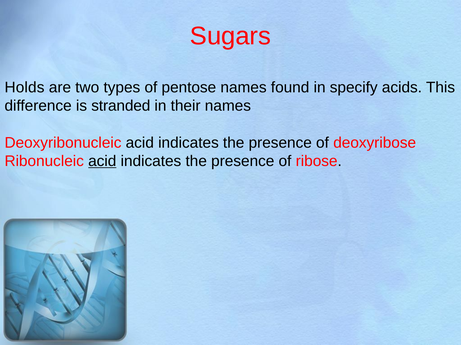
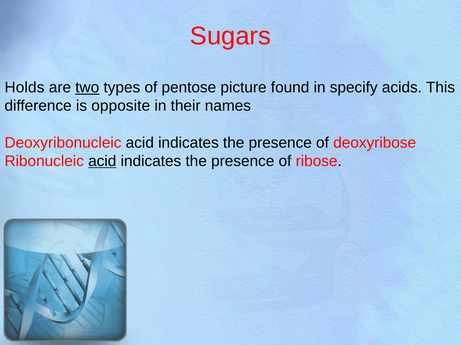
two underline: none -> present
pentose names: names -> picture
stranded: stranded -> opposite
